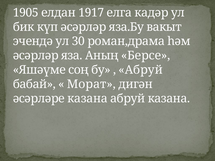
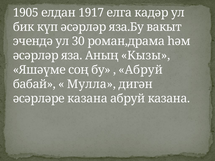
Берсе: Берсе -> Кызы
Морат: Морат -> Мулла
